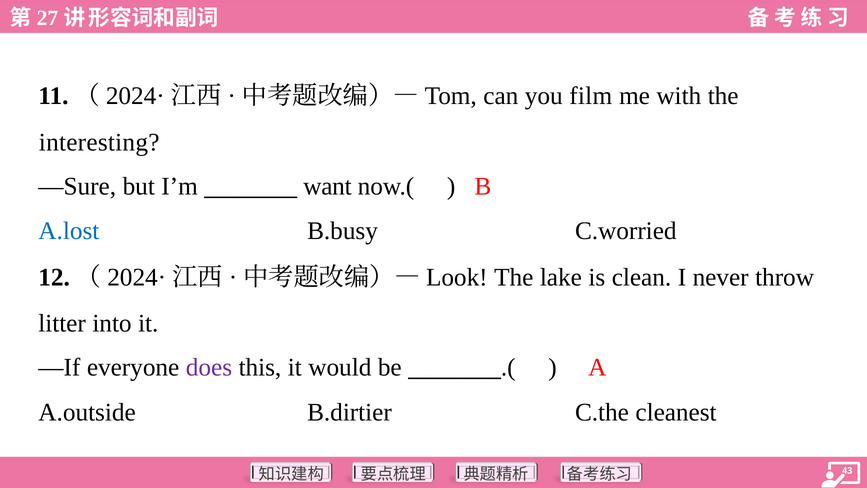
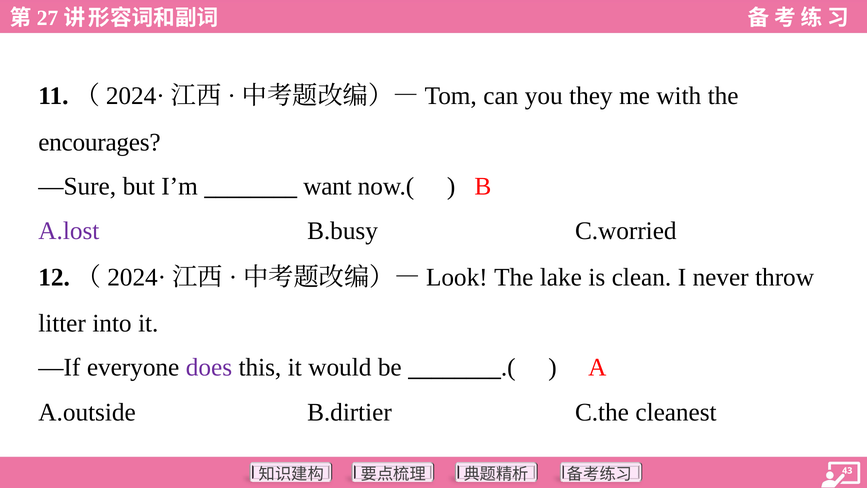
film: film -> they
interesting: interesting -> encourages
A.lost colour: blue -> purple
